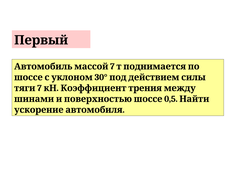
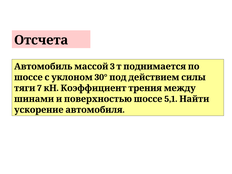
Первый: Первый -> Отсчета
7 at (112, 66): 7 -> 3
0,5: 0,5 -> 5,1
